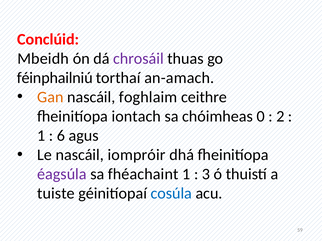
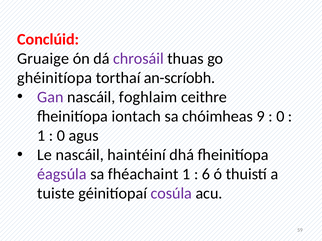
Mbeidh: Mbeidh -> Gruaige
féinphailniú: féinphailniú -> ghéinitíopa
an-amach: an-amach -> an-scríobh
Gan colour: orange -> purple
0: 0 -> 9
2 at (280, 117): 2 -> 0
6 at (61, 136): 6 -> 0
iompróir: iompróir -> haintéiní
3: 3 -> 6
cosúla colour: blue -> purple
